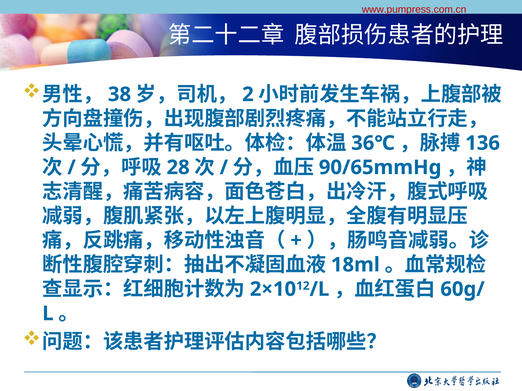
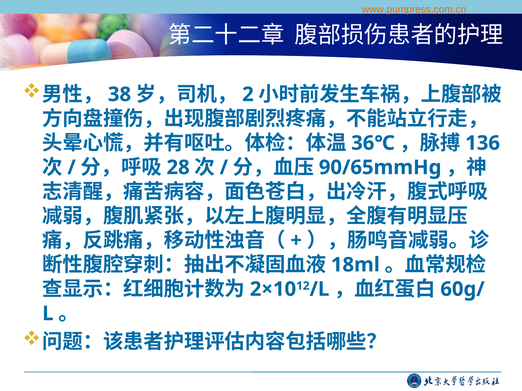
www.pumpress.com.cn colour: red -> orange
